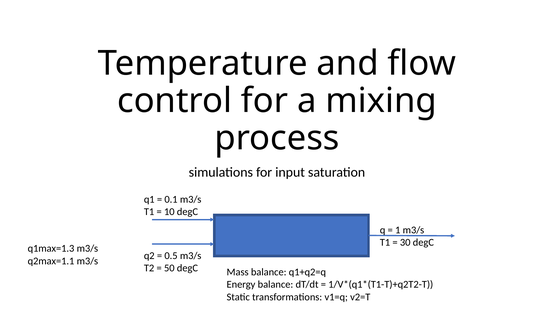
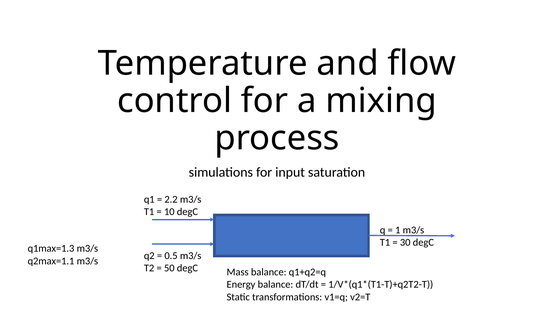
0.1: 0.1 -> 2.2
